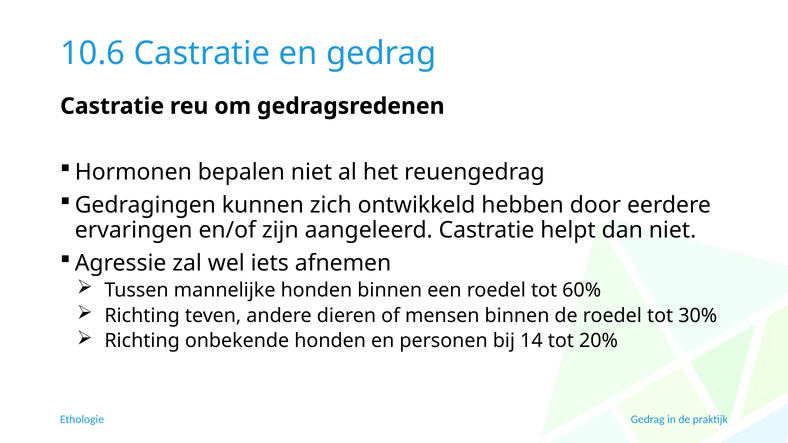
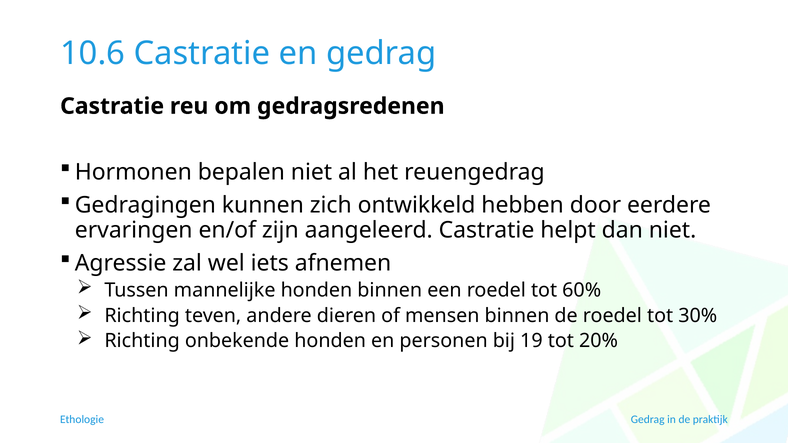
14: 14 -> 19
